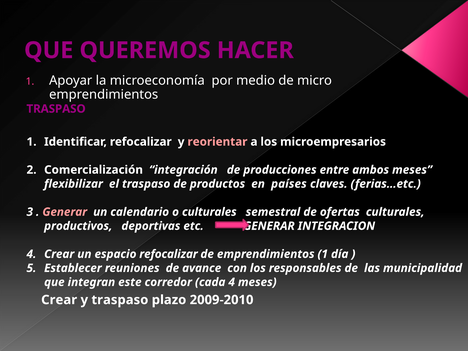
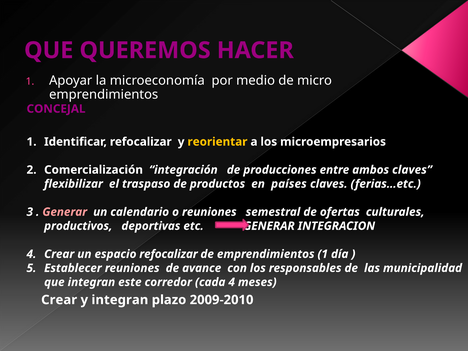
TRASPASO at (56, 109): TRASPASO -> CONCEJAL
reorientar colour: pink -> yellow
ambos meses: meses -> claves
o culturales: culturales -> reuniones
y traspaso: traspaso -> integran
